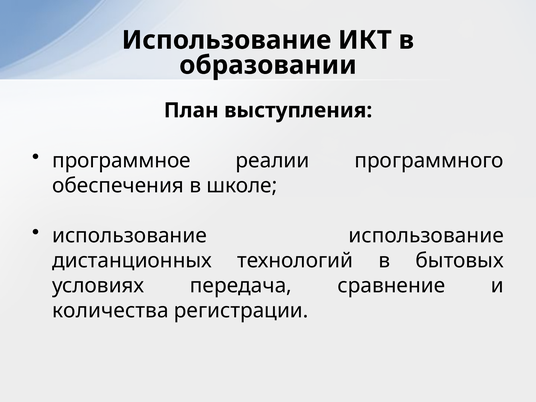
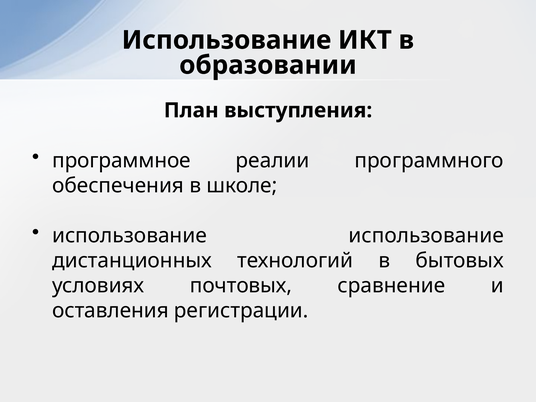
передача: передача -> почтовых
количества: количества -> оставления
